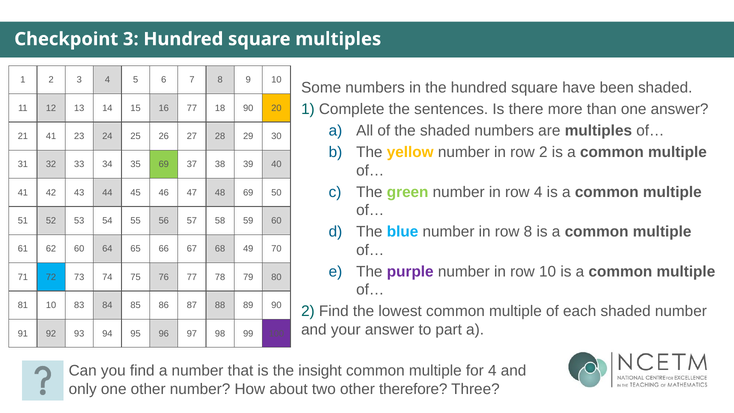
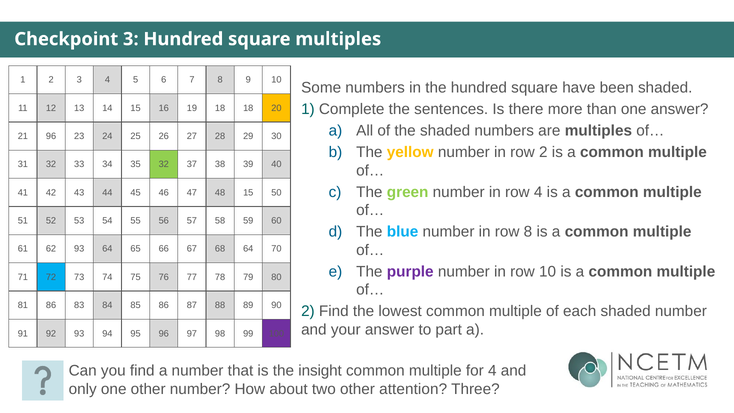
16 77: 77 -> 19
18 90: 90 -> 18
21 41: 41 -> 96
35 69: 69 -> 32
48 69: 69 -> 15
62 60: 60 -> 93
68 49: 49 -> 64
81 10: 10 -> 86
therefore: therefore -> attention
